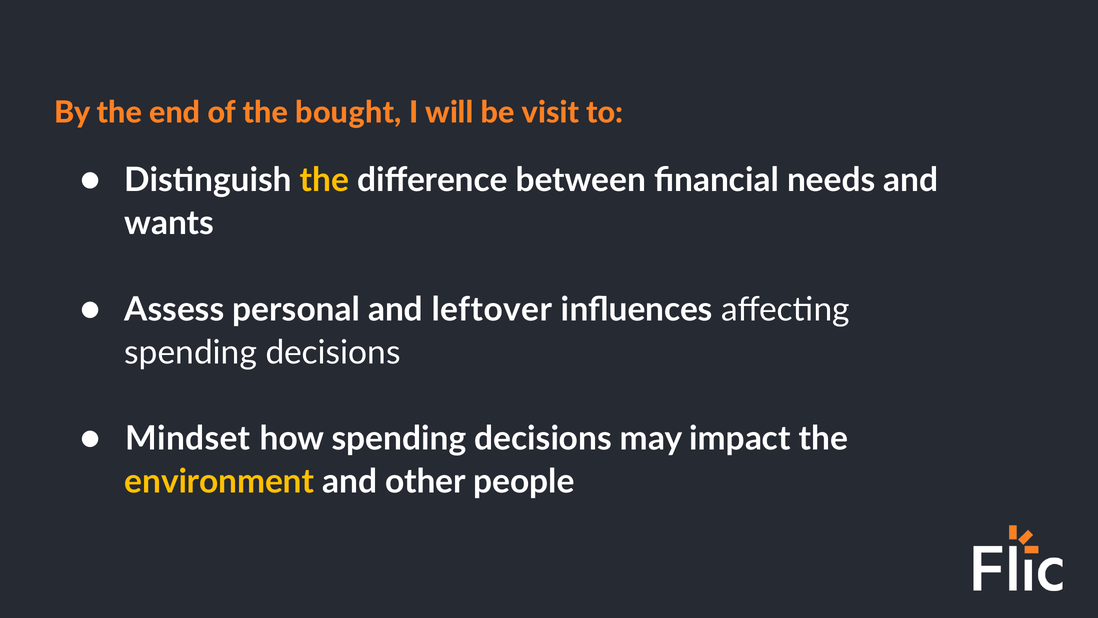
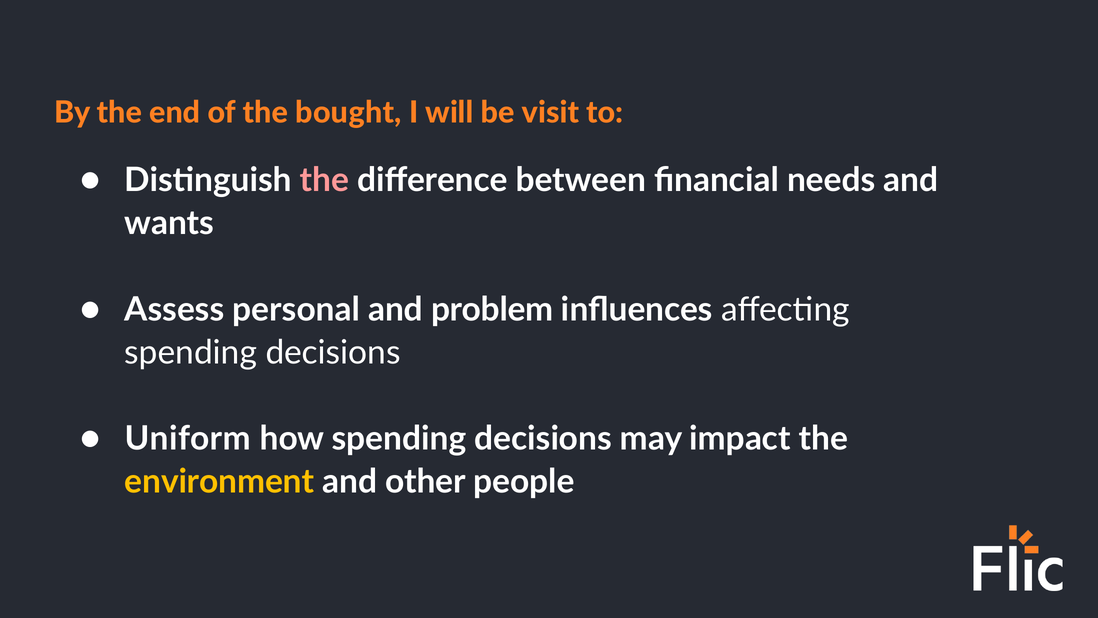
the at (325, 180) colour: yellow -> pink
leftover: leftover -> problem
Mindset: Mindset -> Uniform
